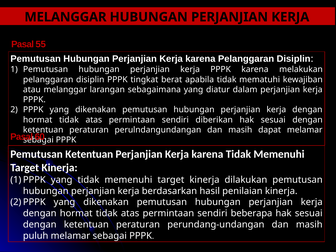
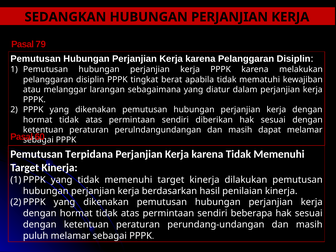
MELANGGAR at (65, 17): MELANGGAR -> SEDANGKAN
55: 55 -> 79
Pemutusan Ketentuan: Ketentuan -> Terpidana
